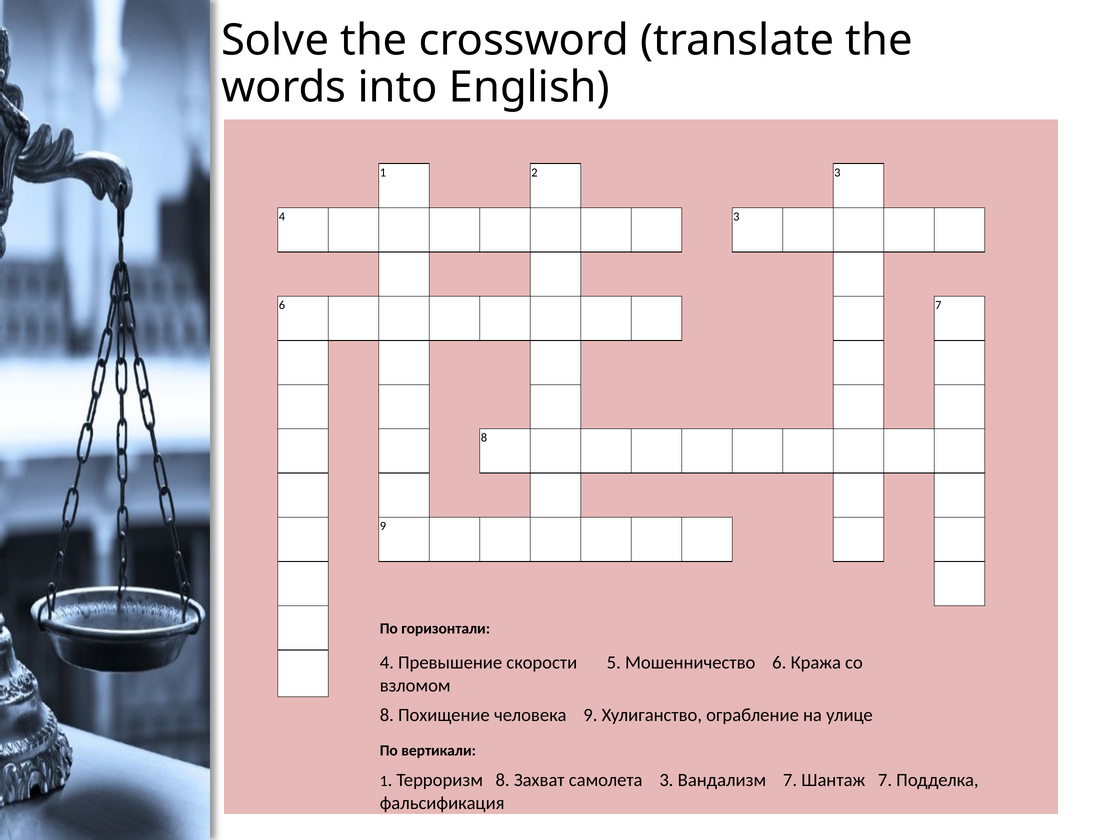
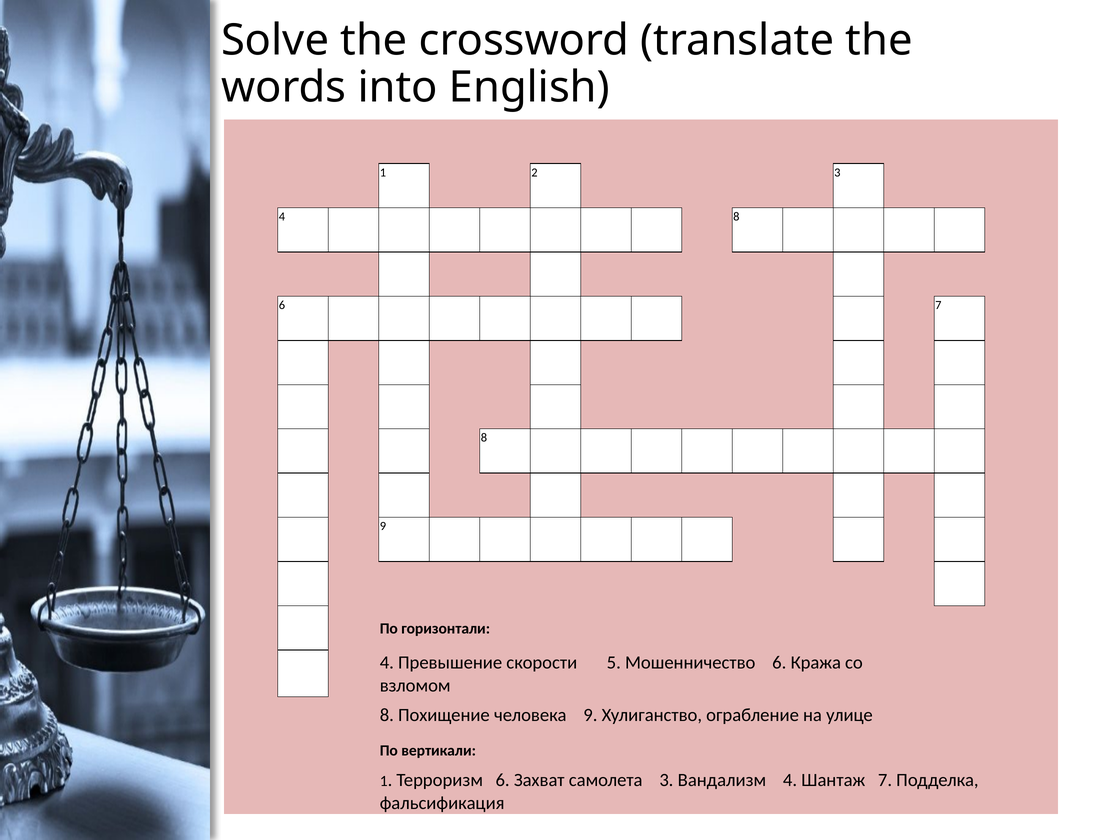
4 3: 3 -> 8
Терроризм 8: 8 -> 6
Вандализм 7: 7 -> 4
